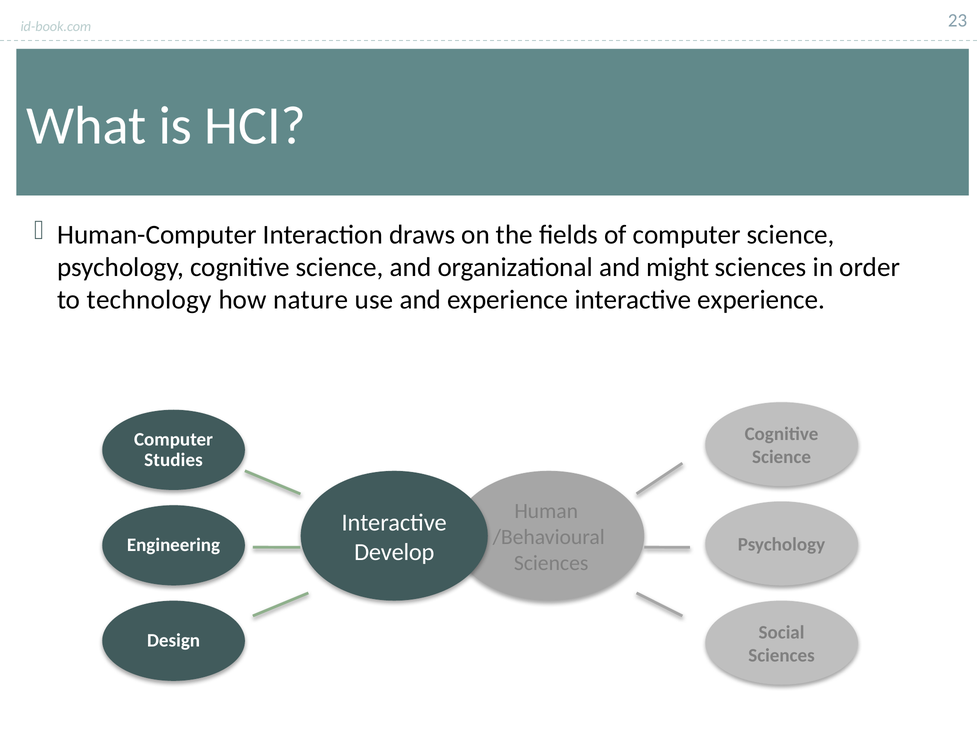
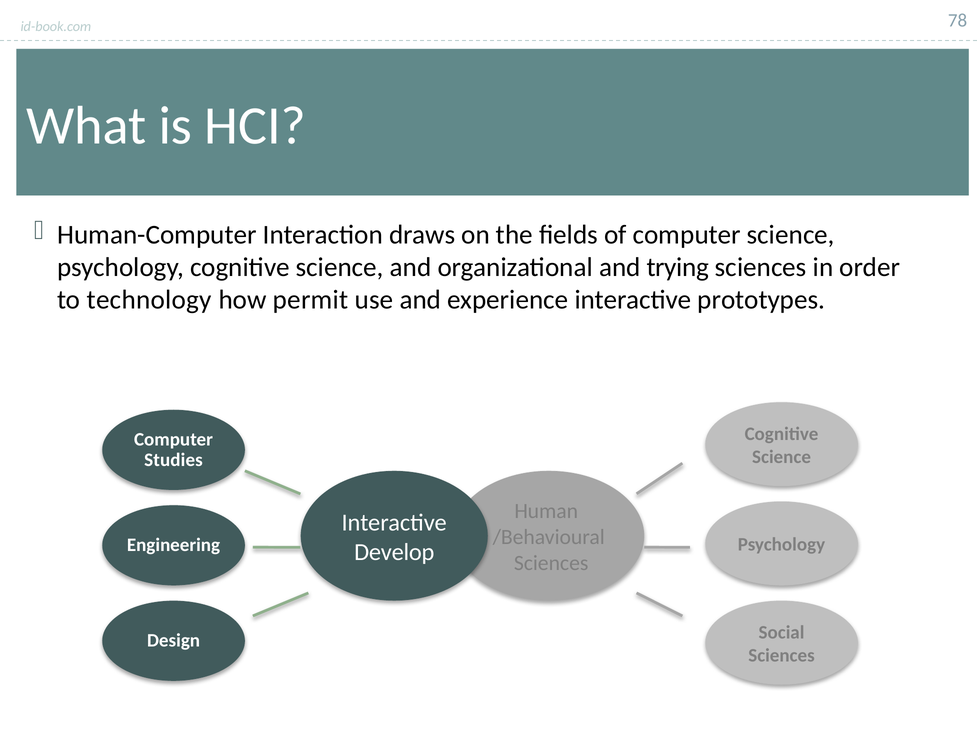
23: 23 -> 78
might: might -> trying
nature: nature -> permit
interactive experience: experience -> prototypes
